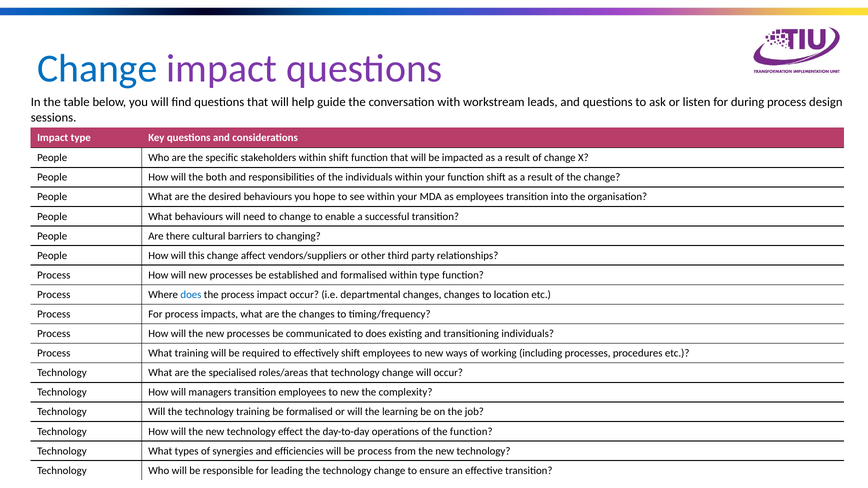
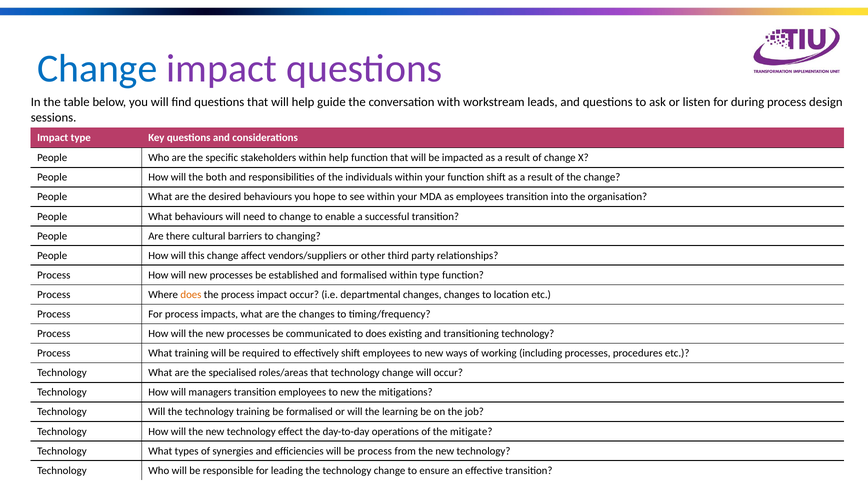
within shift: shift -> help
does at (191, 295) colour: blue -> orange
transitioning individuals: individuals -> technology
complexity: complexity -> mitigations
the function: function -> mitigate
